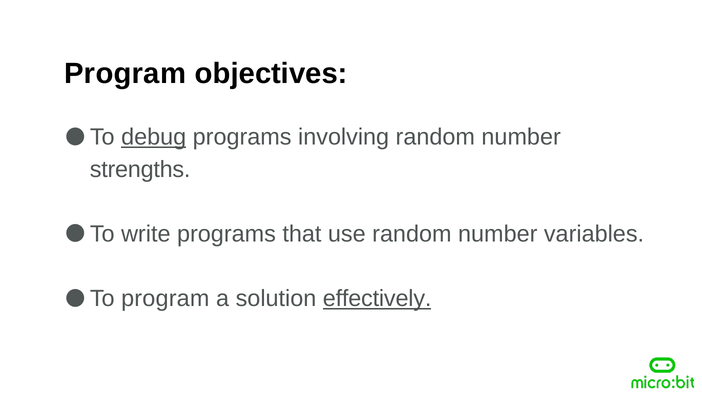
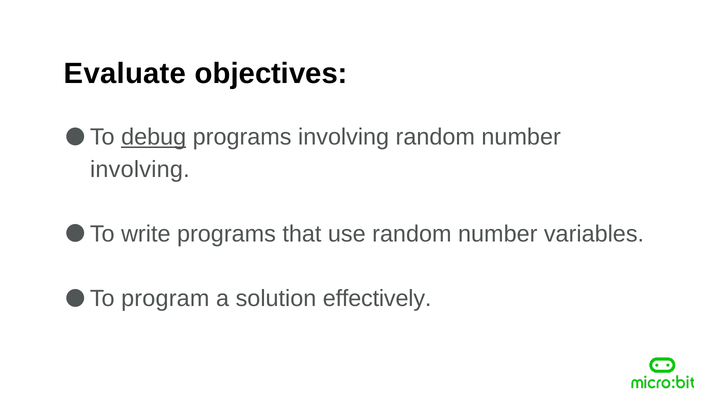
Program at (125, 74): Program -> Evaluate
strengths at (140, 169): strengths -> involving
effectively underline: present -> none
